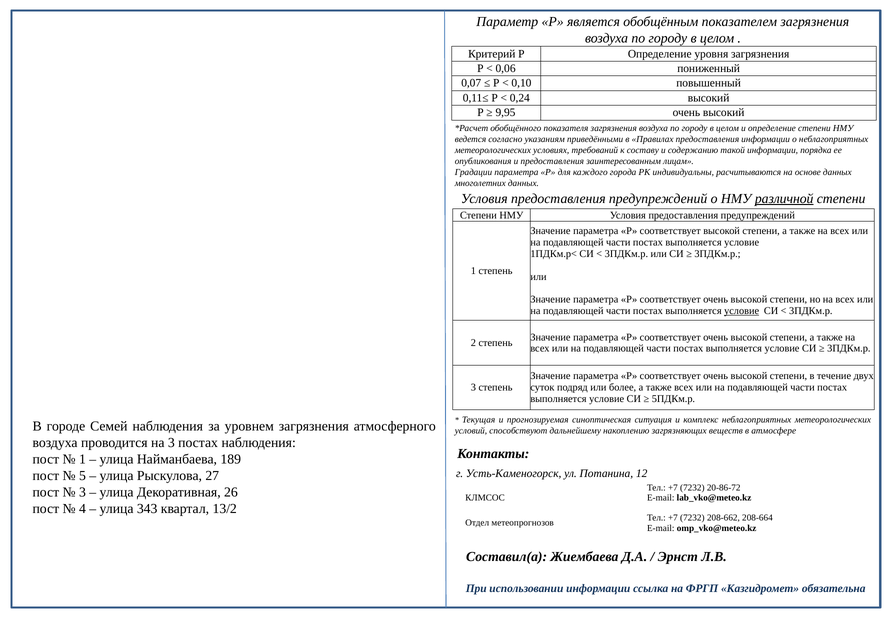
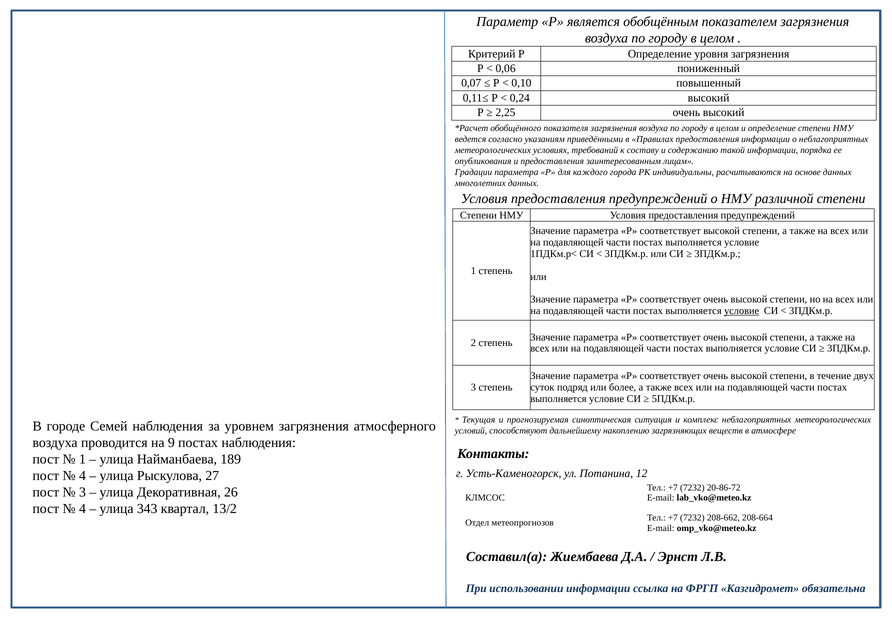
9,95: 9,95 -> 2,25
различной underline: present -> none
на 3: 3 -> 9
5 at (82, 475): 5 -> 4
